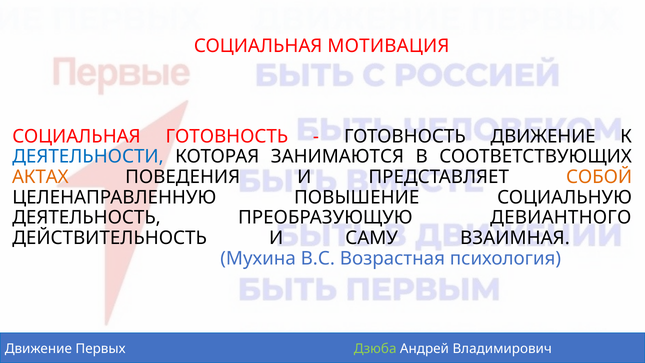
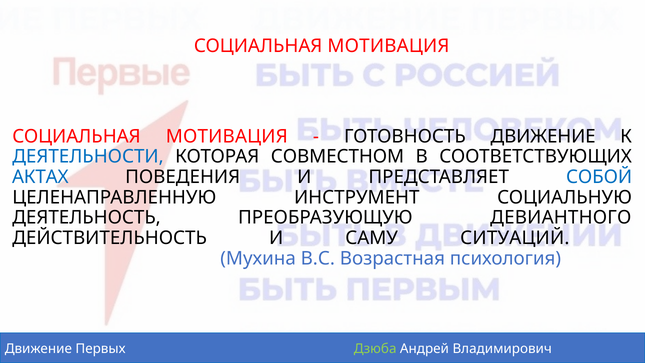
ГОТОВНОСТЬ at (227, 136): ГОТОВНОСТЬ -> МОТИВАЦИЯ
ЗАНИМАЮТСЯ: ЗАНИМАЮТСЯ -> СОВМЕСТНОМ
АКТАХ colour: orange -> blue
СОБОЙ colour: orange -> blue
ПОВЫШЕНИЕ: ПОВЫШЕНИЕ -> ИНСТРУМЕНТ
ВЗАИМНАЯ: ВЗАИМНАЯ -> СИТУАЦИЙ
